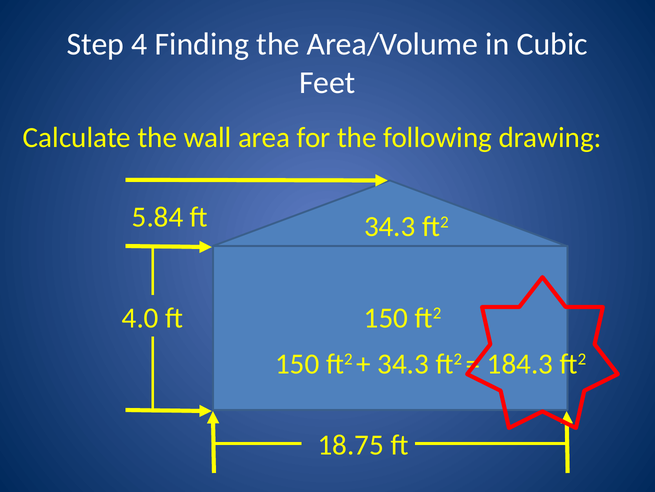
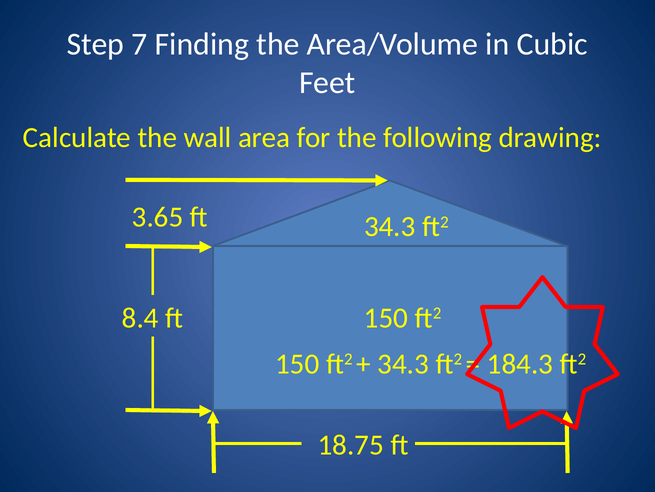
4: 4 -> 7
5.84: 5.84 -> 3.65
4.0: 4.0 -> 8.4
